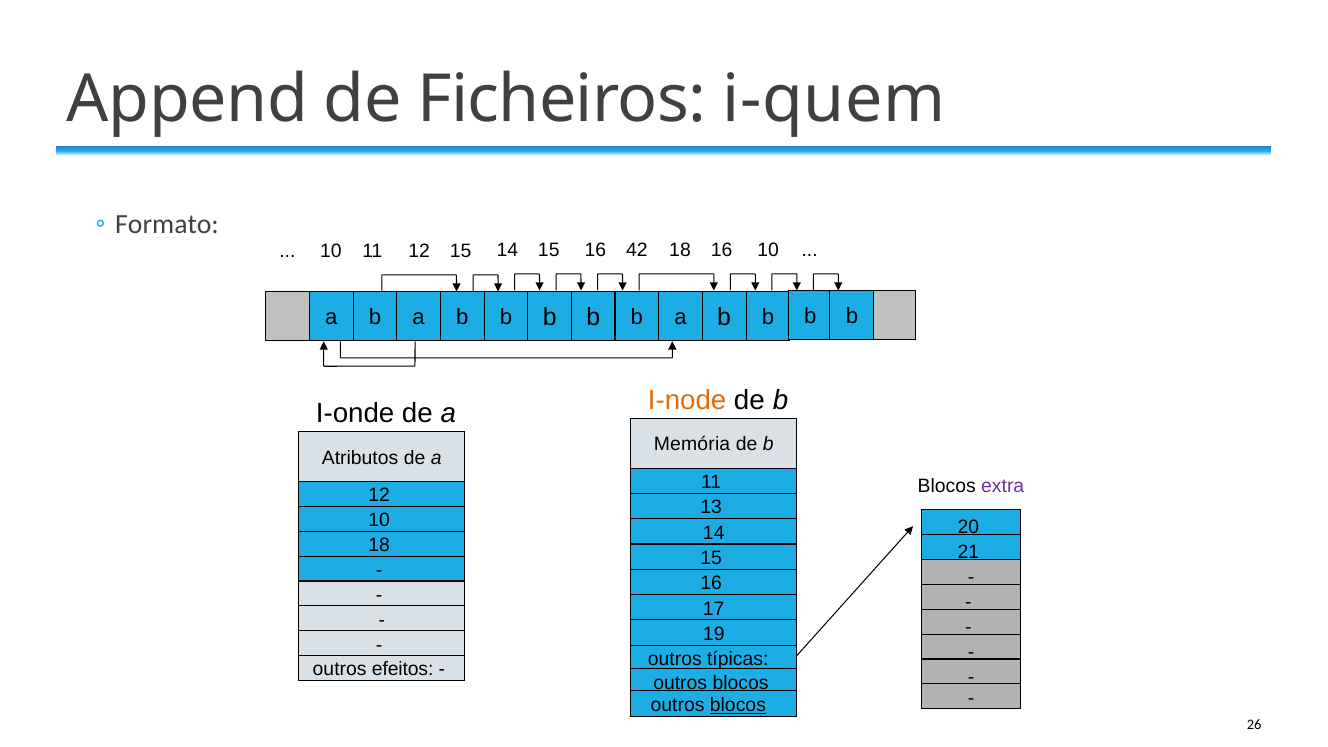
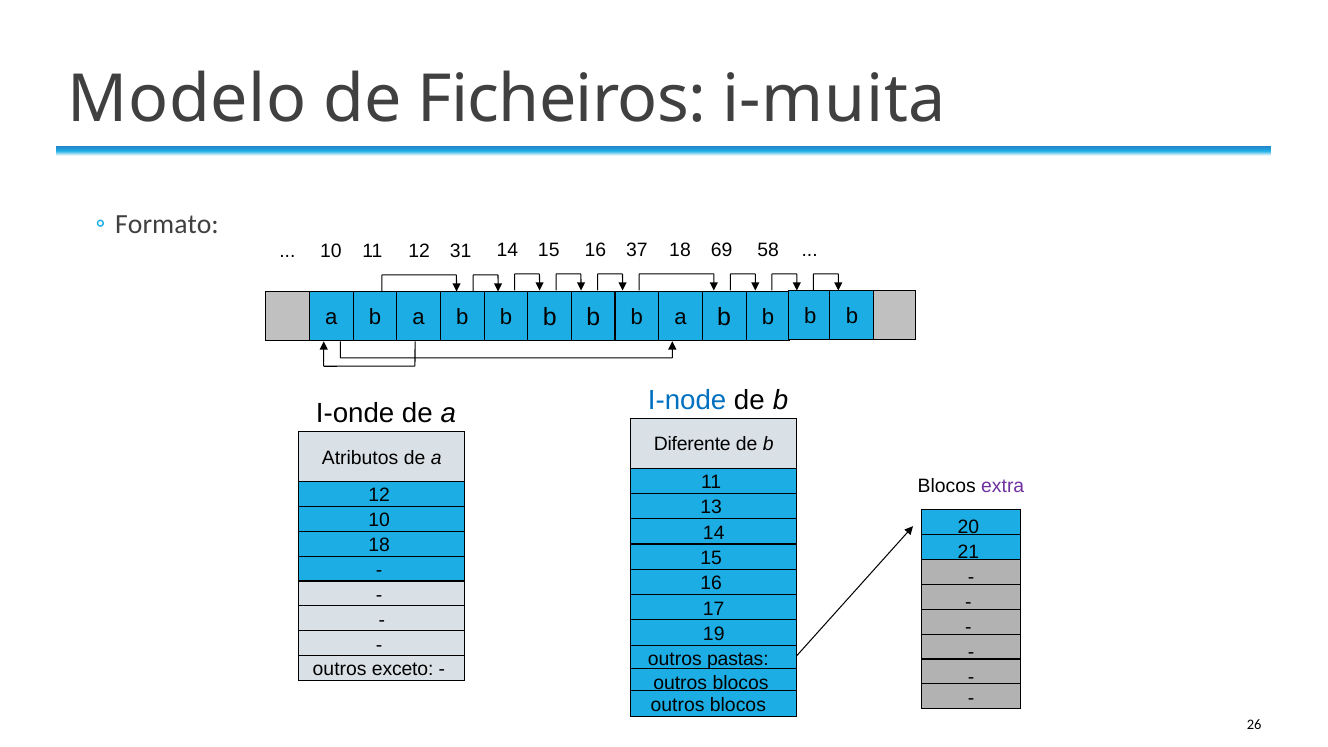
Append: Append -> Modelo
i-quem: i-quem -> i-muita
18 16: 16 -> 69
14 15 10: 10 -> 58
12 15: 15 -> 31
42: 42 -> 37
I-node colour: orange -> blue
Memória: Memória -> Diferente
típicas: típicas -> pastas
efeitos: efeitos -> exceto
blocos at (738, 705) underline: present -> none
